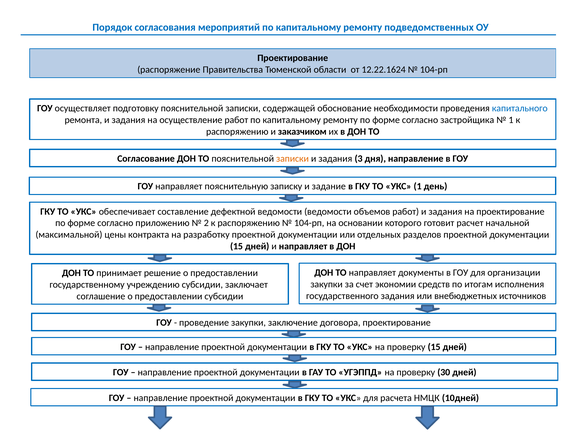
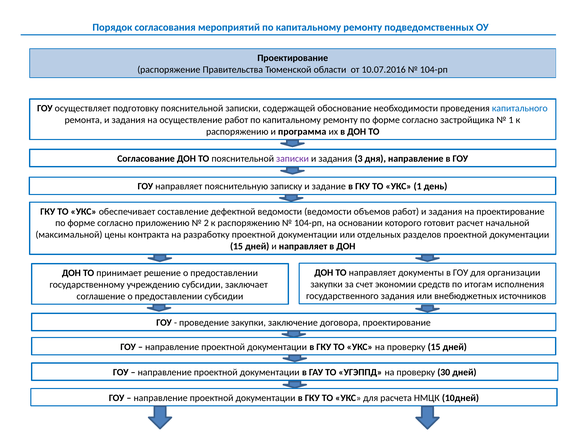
12.22.1624: 12.22.1624 -> 10.07.2016
заказчиком: заказчиком -> программа
записки at (292, 159) colour: orange -> purple
